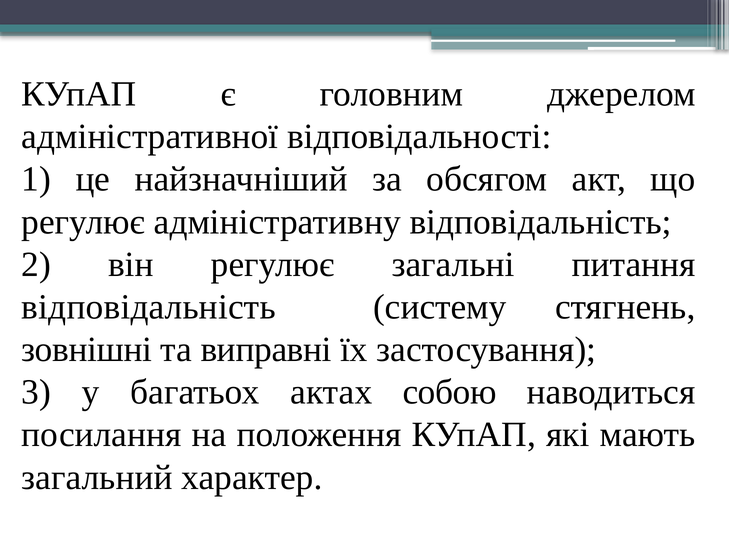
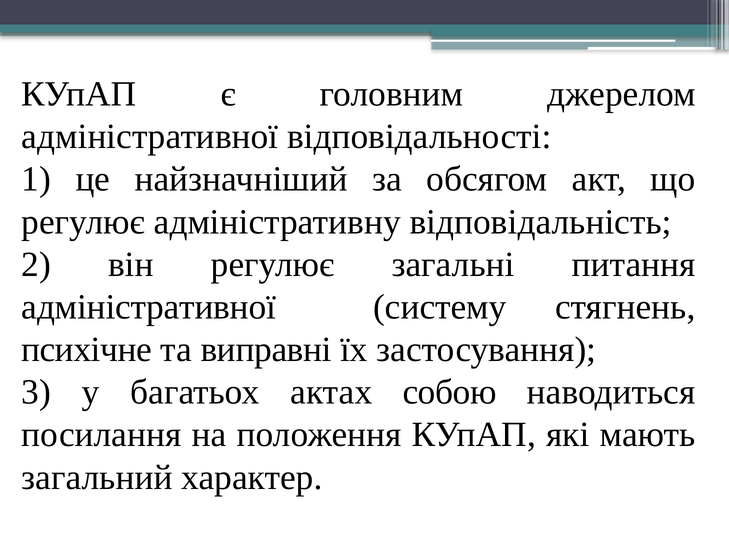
відповідальність at (149, 307): відповідальність -> адміністративної
зовнішні: зовнішні -> психічне
